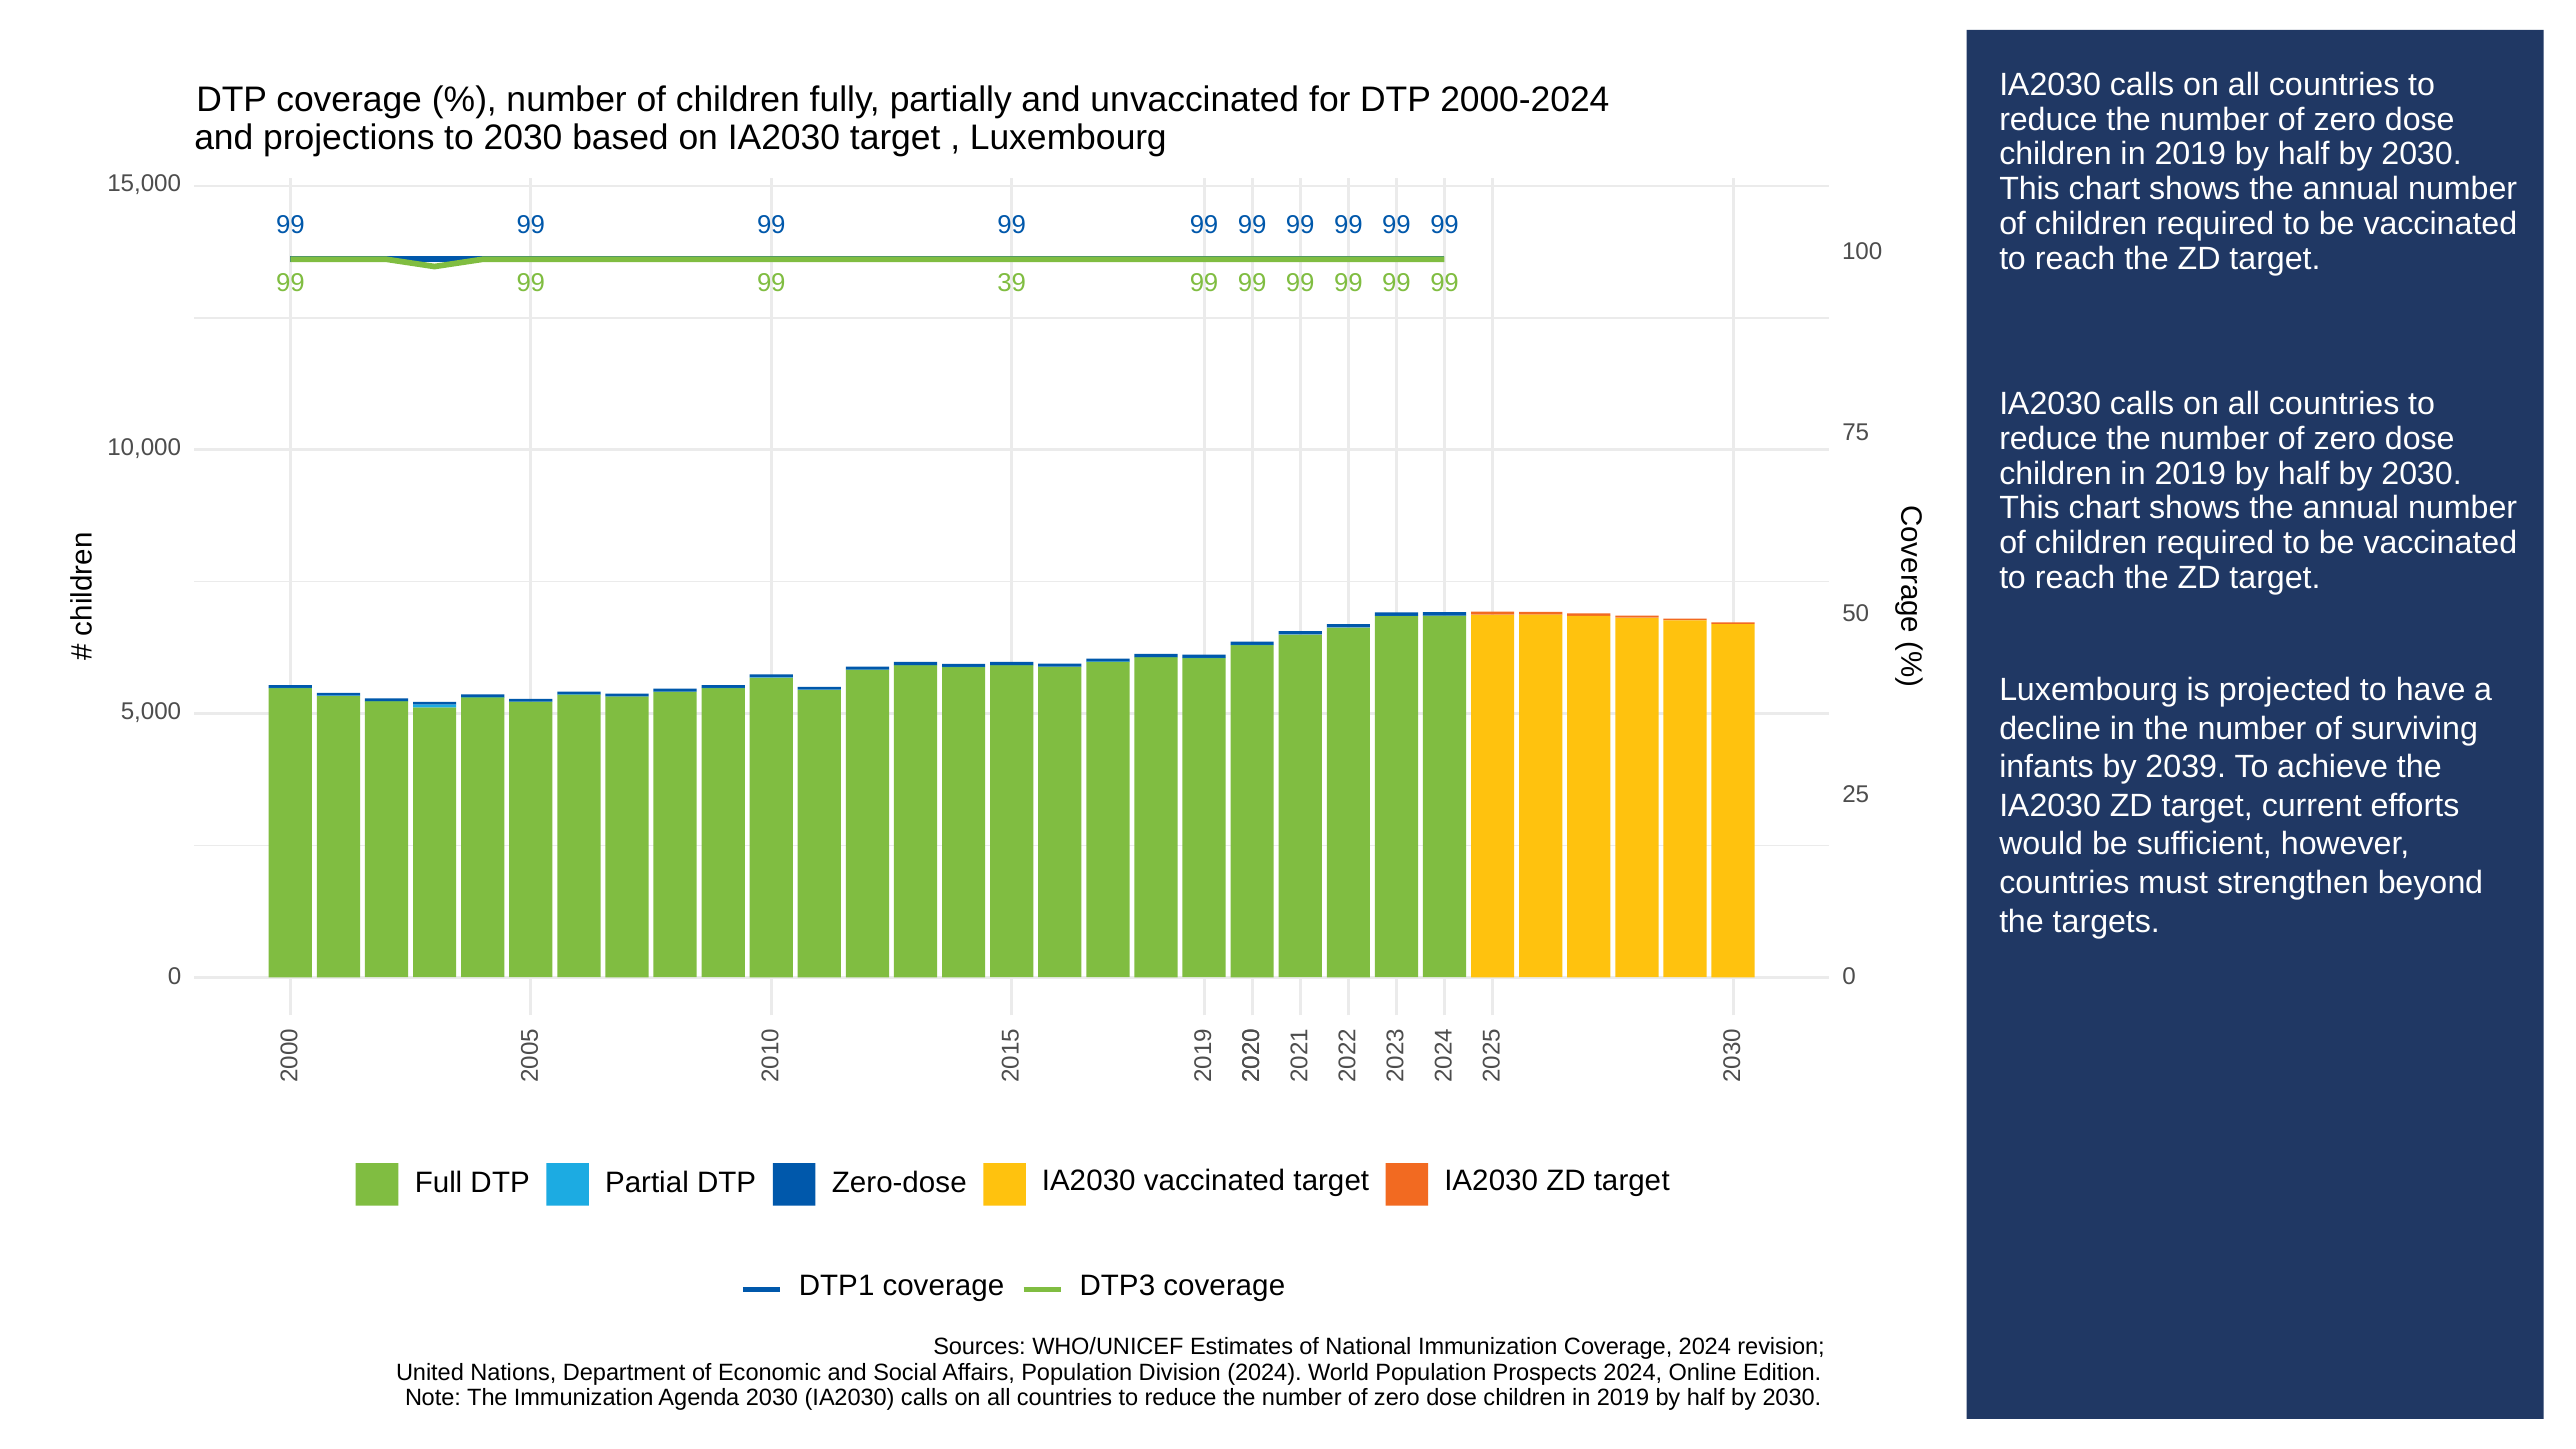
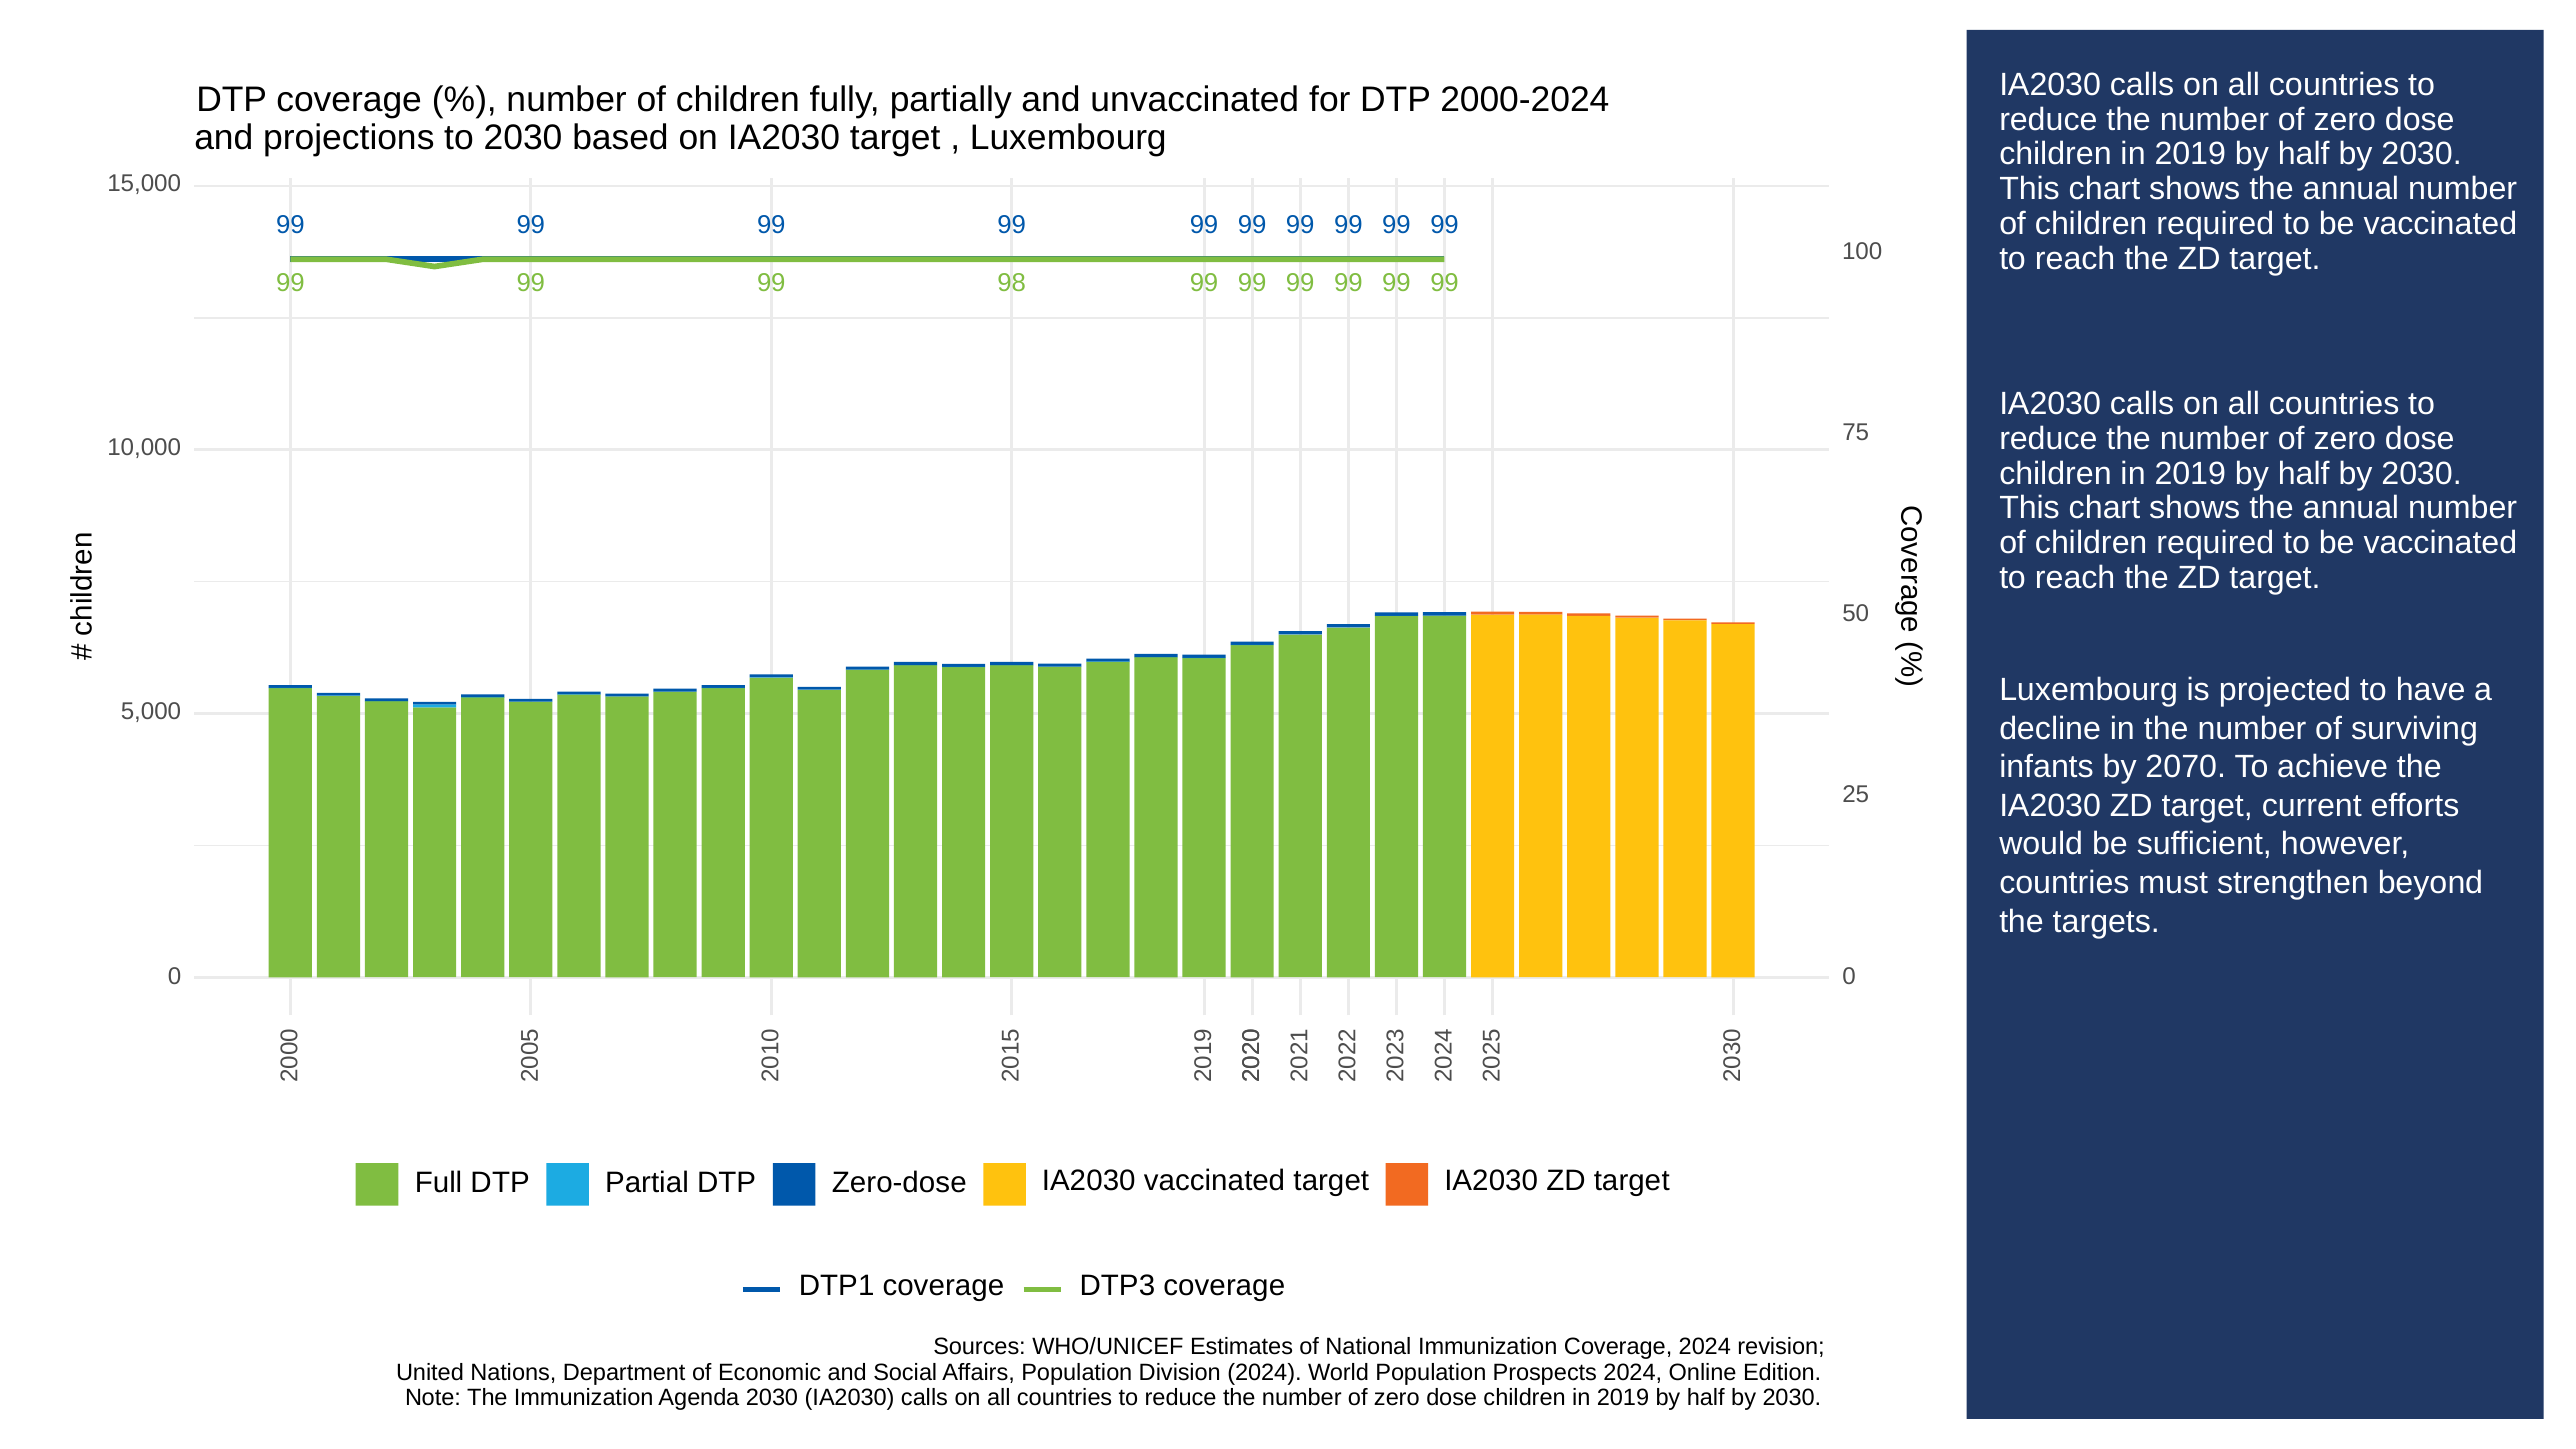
39: 39 -> 98
2039: 2039 -> 2070
